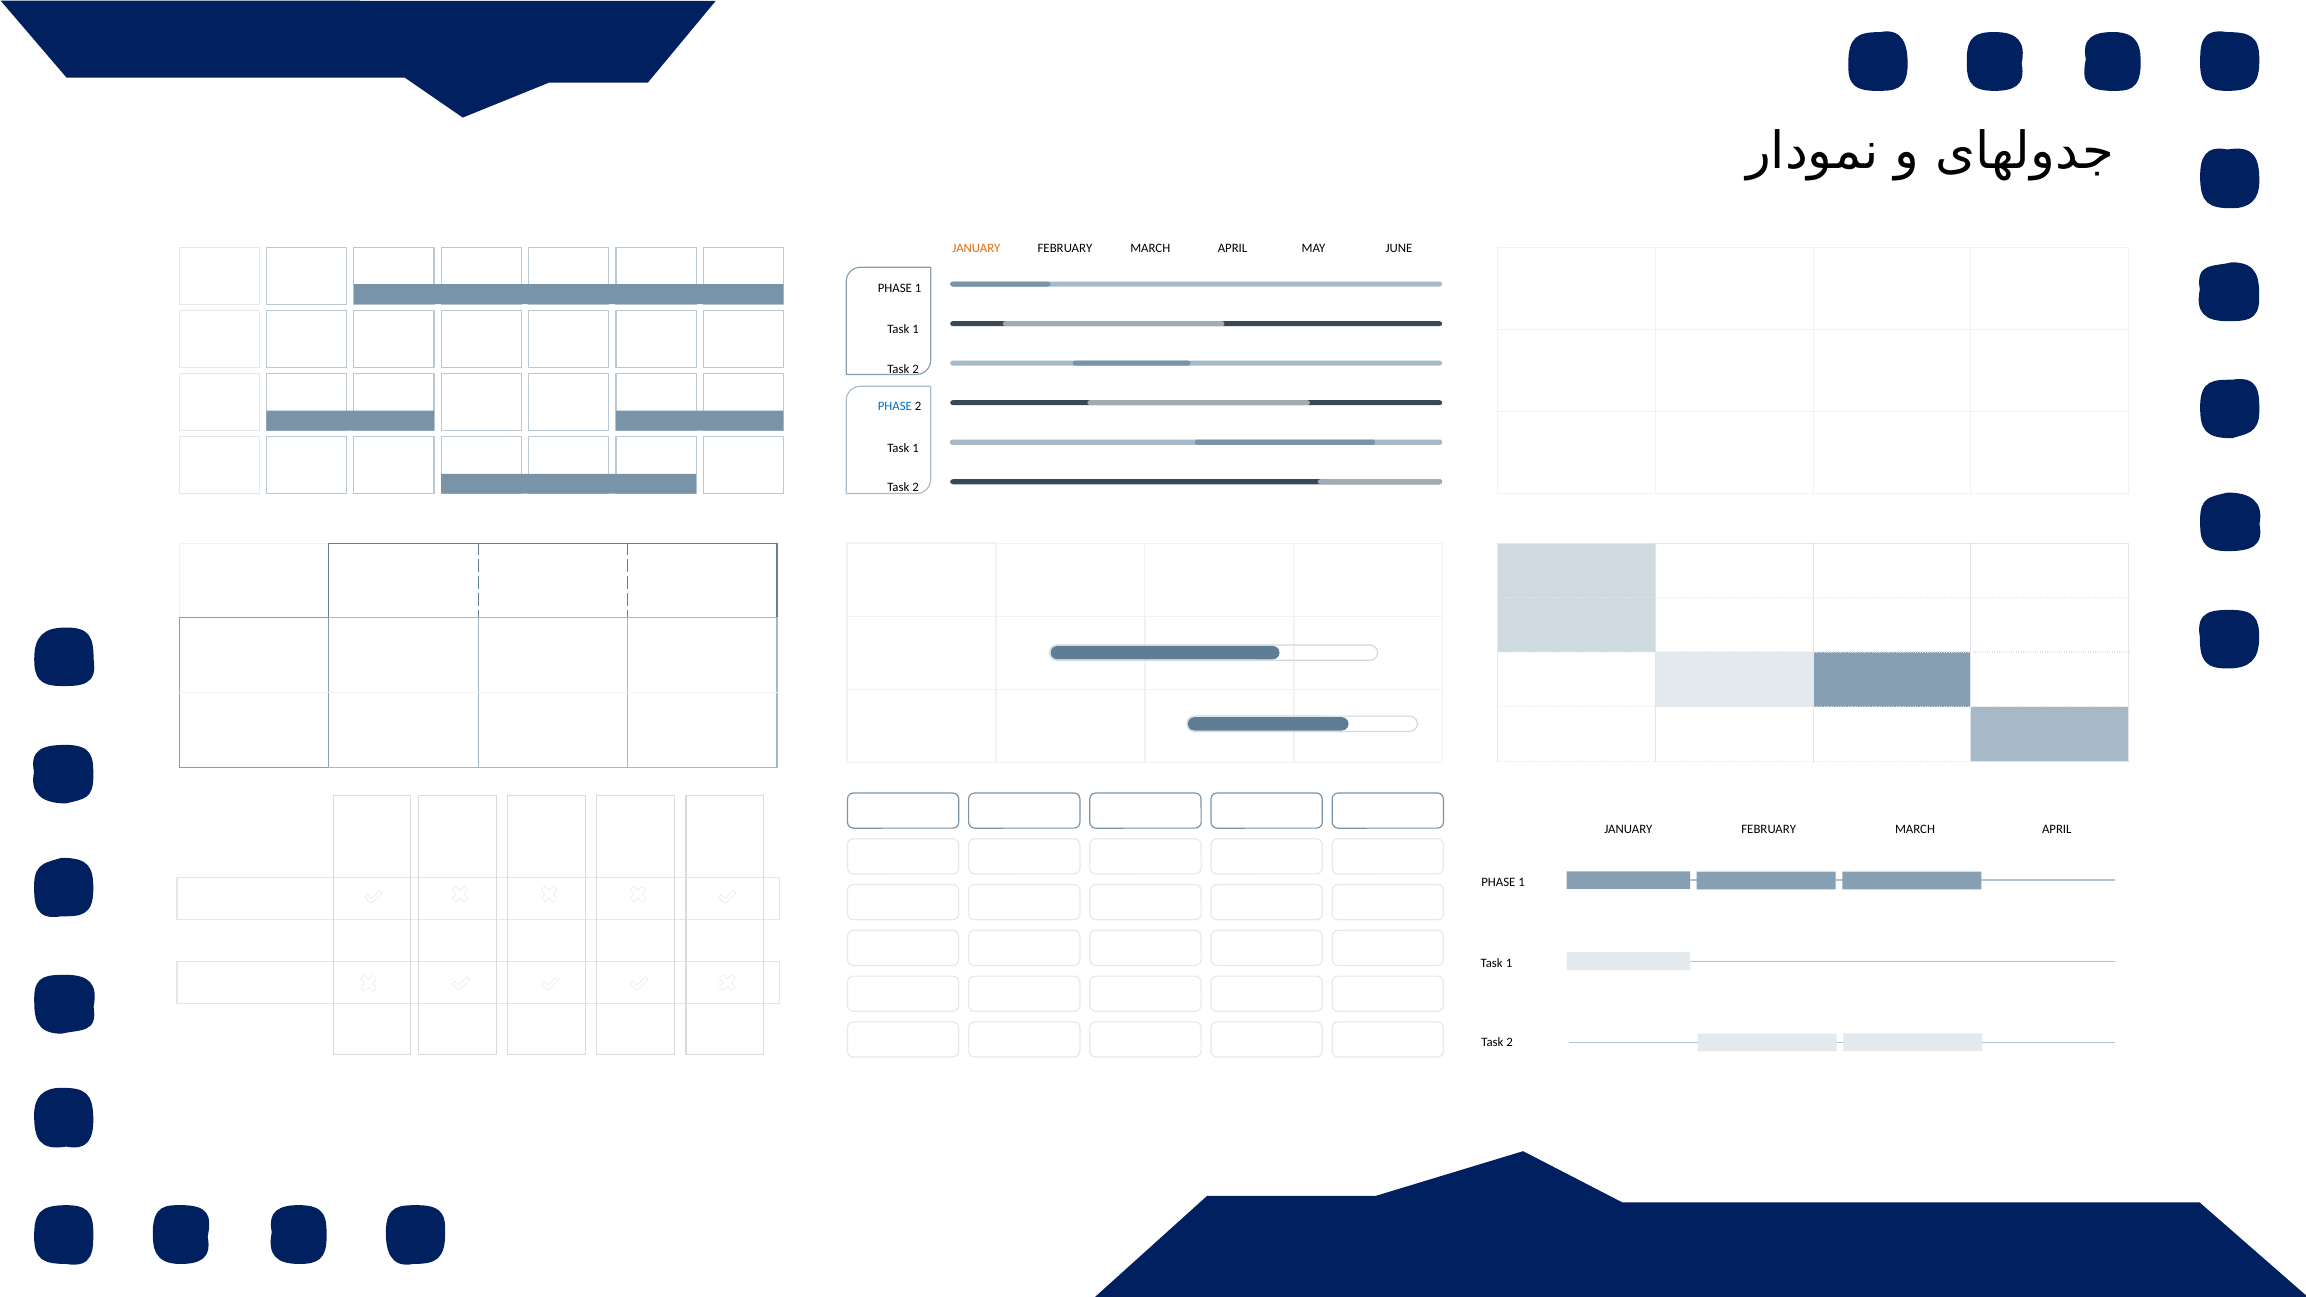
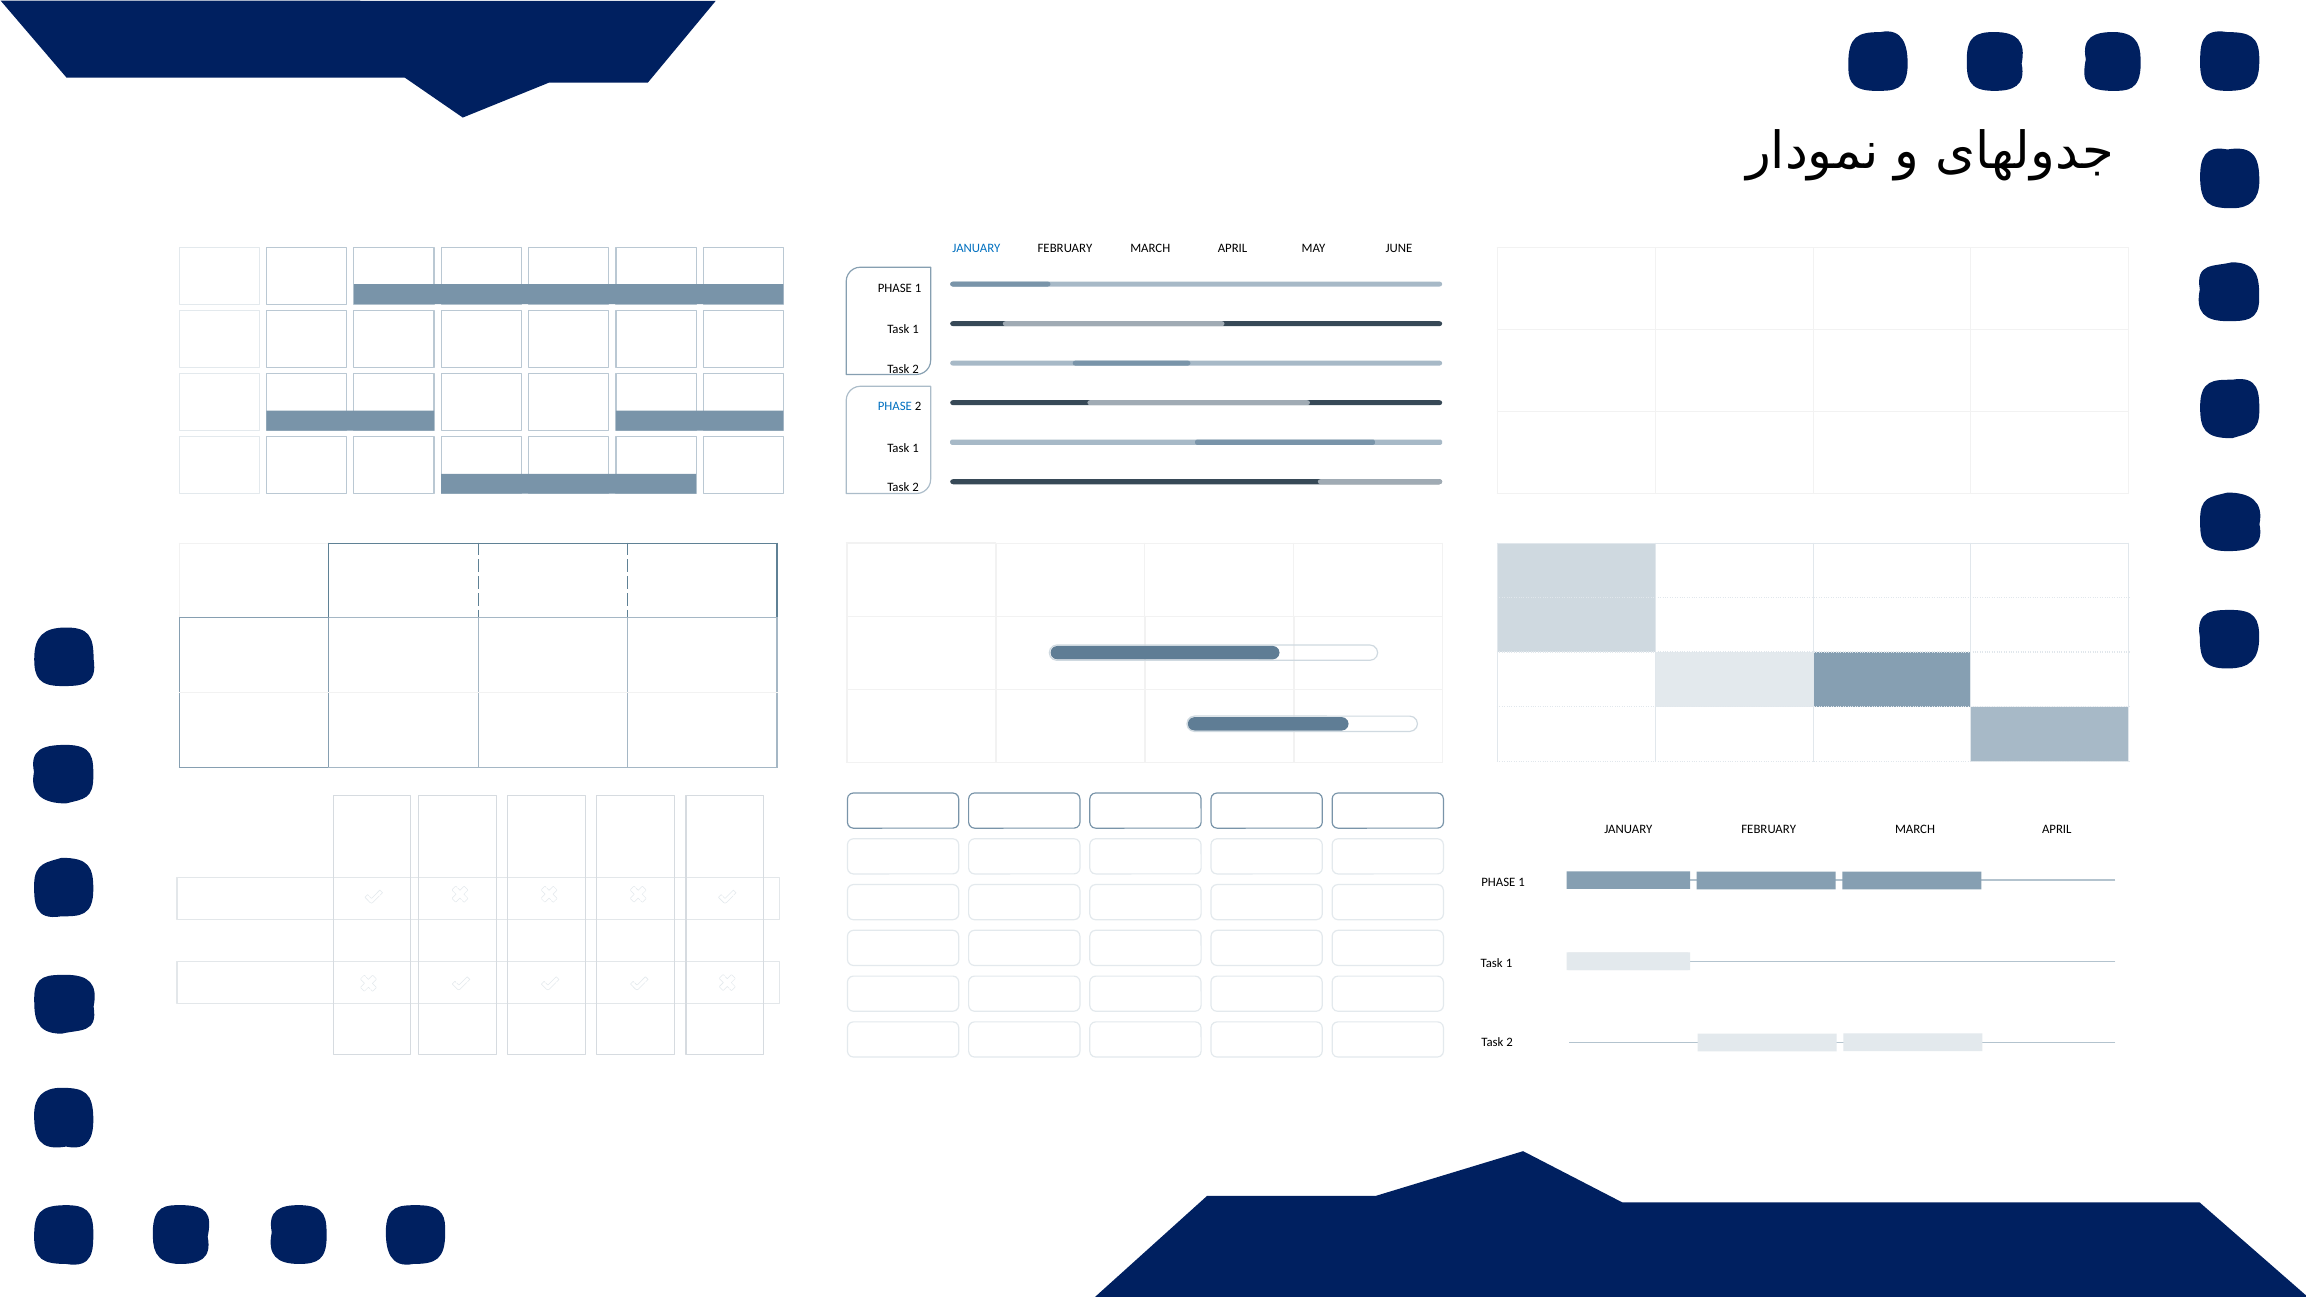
JANUARY at (976, 249) colour: orange -> blue
